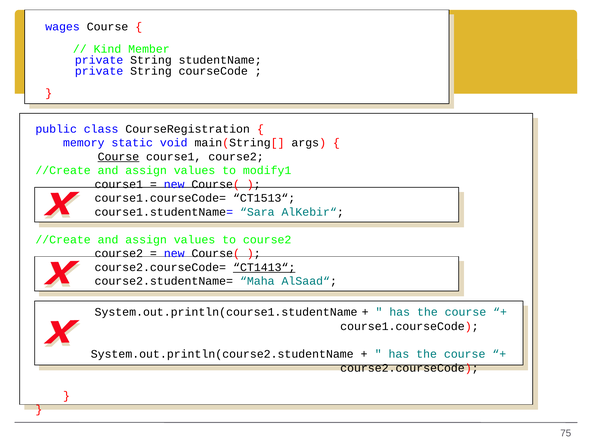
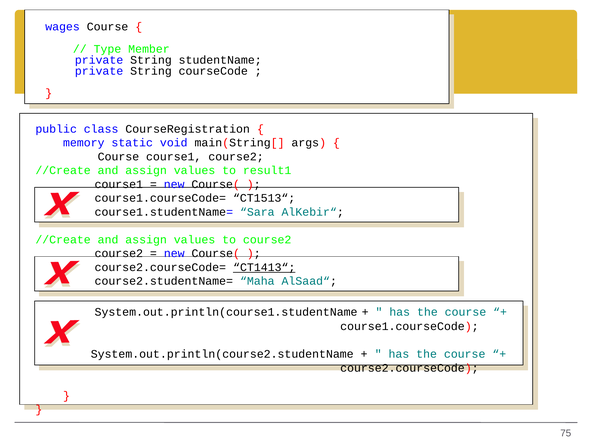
Kind: Kind -> Type
Course at (118, 157) underline: present -> none
modify1: modify1 -> result1
